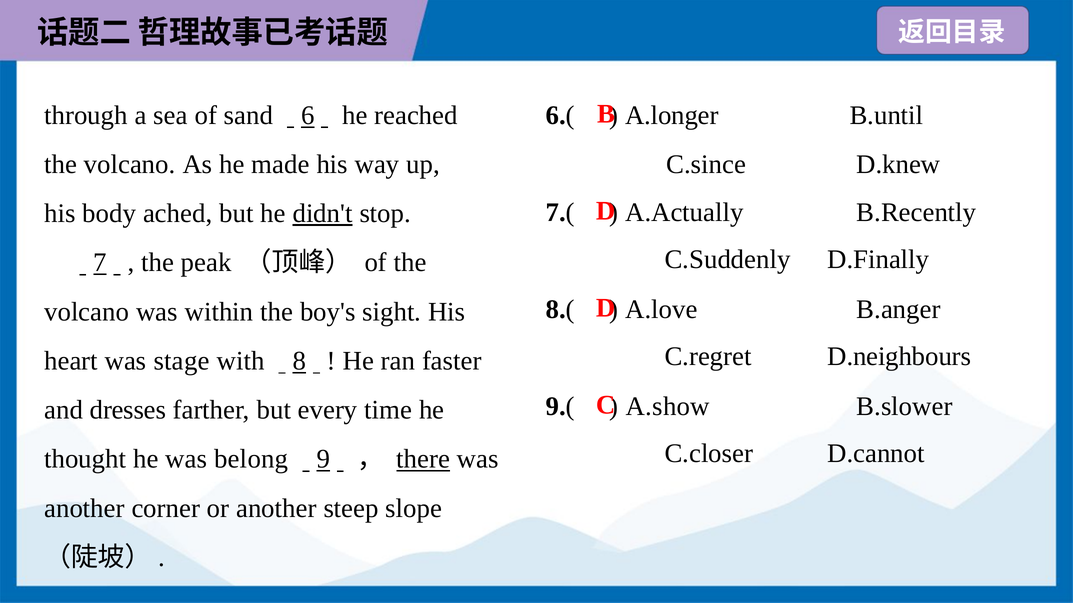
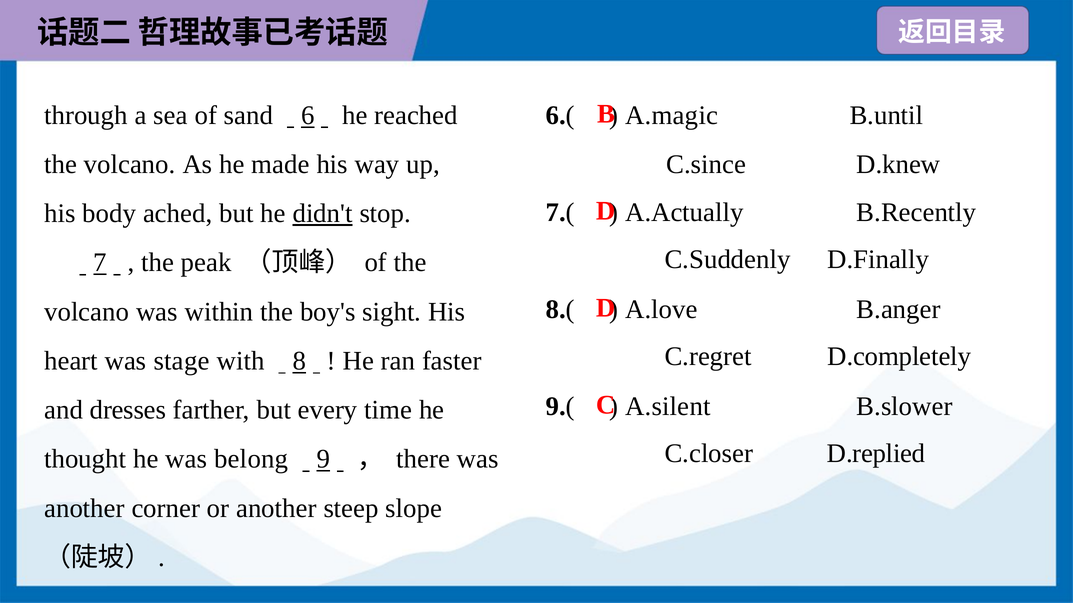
A.longer: A.longer -> A.magic
D.neighbours: D.neighbours -> D.completely
A.show: A.show -> A.silent
D.cannot: D.cannot -> D.replied
there underline: present -> none
